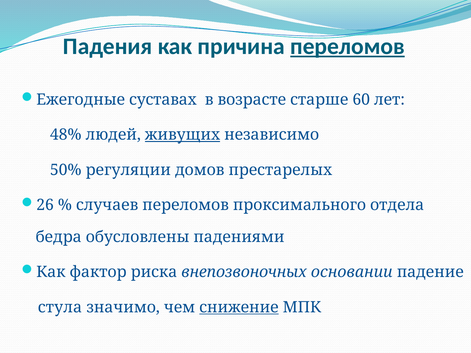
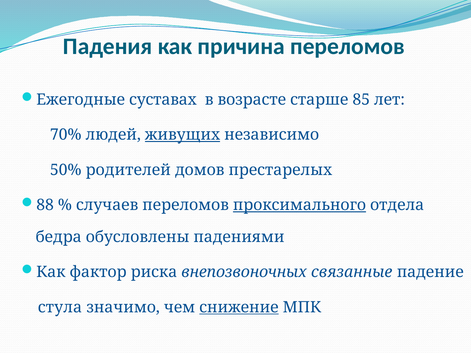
переломов at (348, 46) underline: present -> none
60: 60 -> 85
48%: 48% -> 70%
регуляции: регуляции -> родителей
26: 26 -> 88
проксимального underline: none -> present
основании: основании -> связанные
